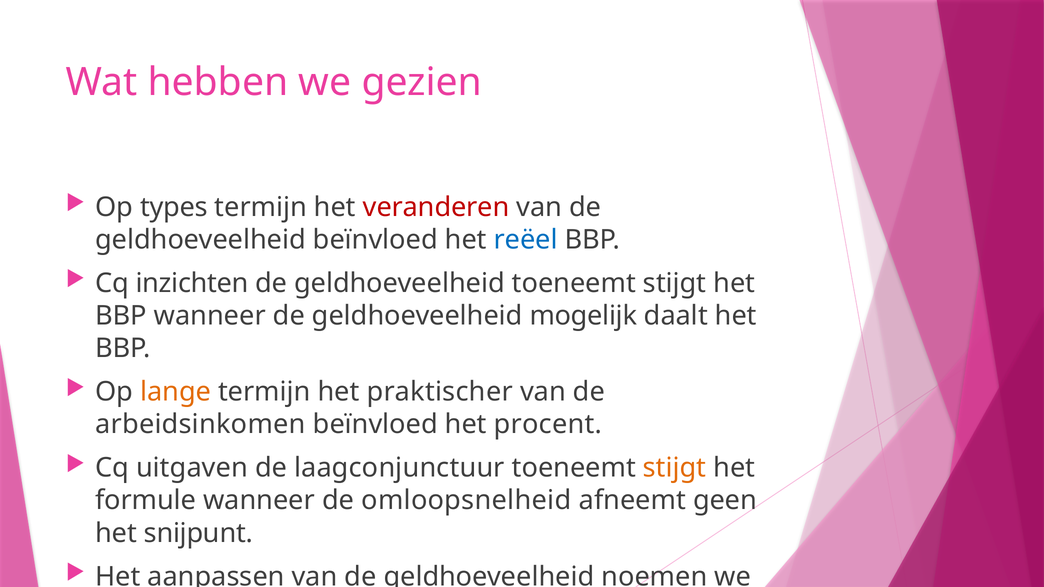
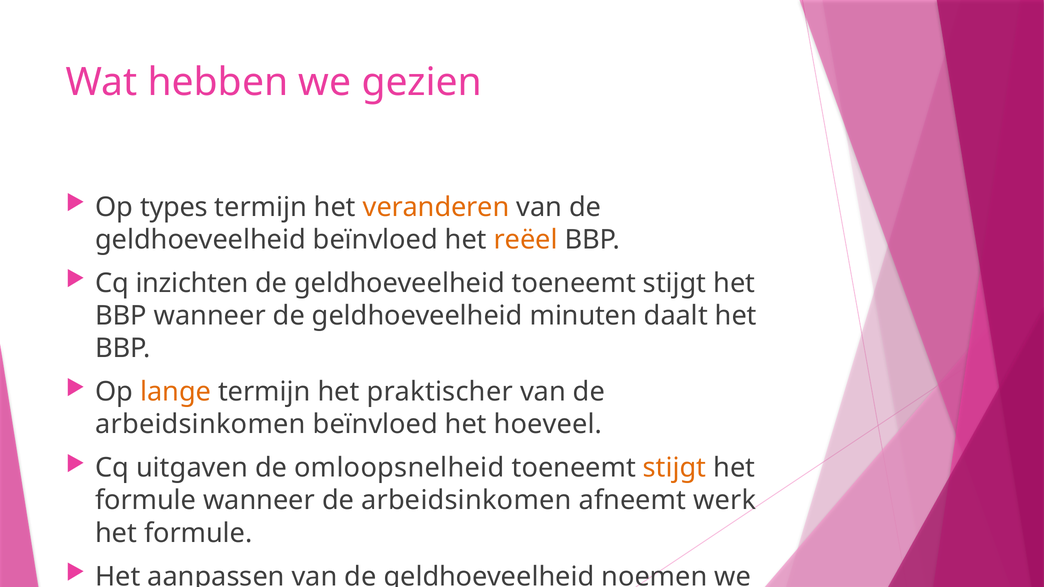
veranderen colour: red -> orange
reëel colour: blue -> orange
mogelijk: mogelijk -> minuten
procent: procent -> hoeveel
laagconjunctuur: laagconjunctuur -> omloopsnelheid
wanneer de omloopsnelheid: omloopsnelheid -> arbeidsinkomen
geen: geen -> werk
snijpunt at (198, 533): snijpunt -> formule
